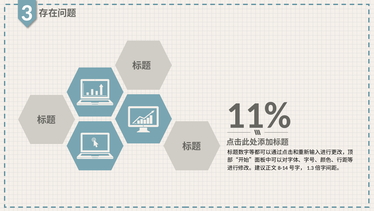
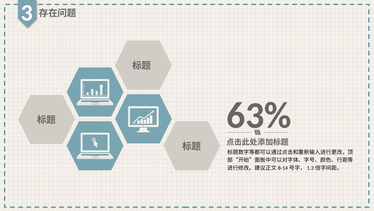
11%: 11% -> 63%
